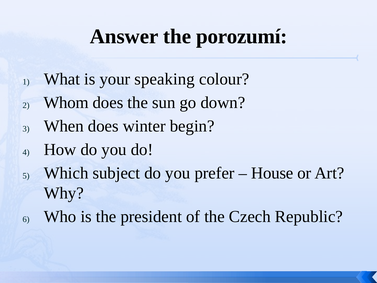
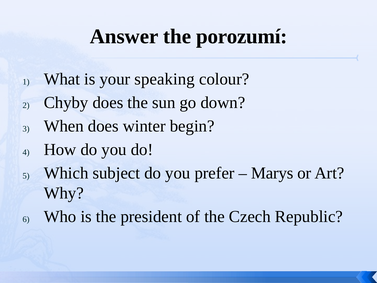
Whom: Whom -> Chyby
House: House -> Marys
